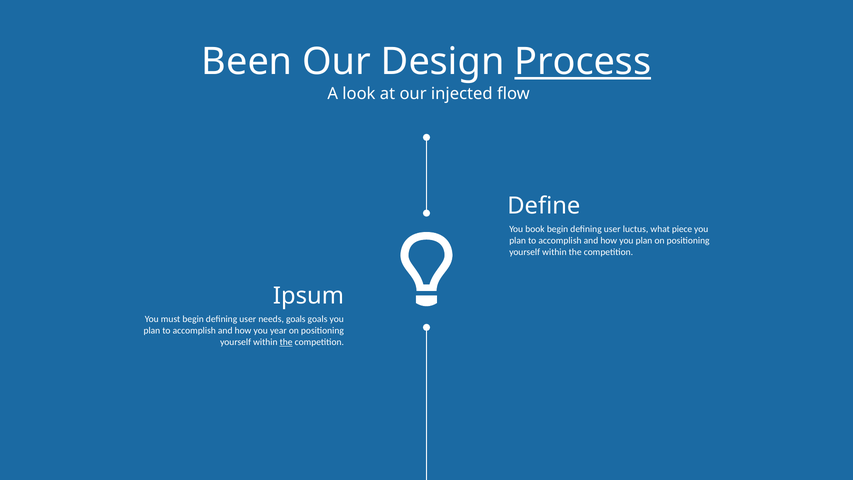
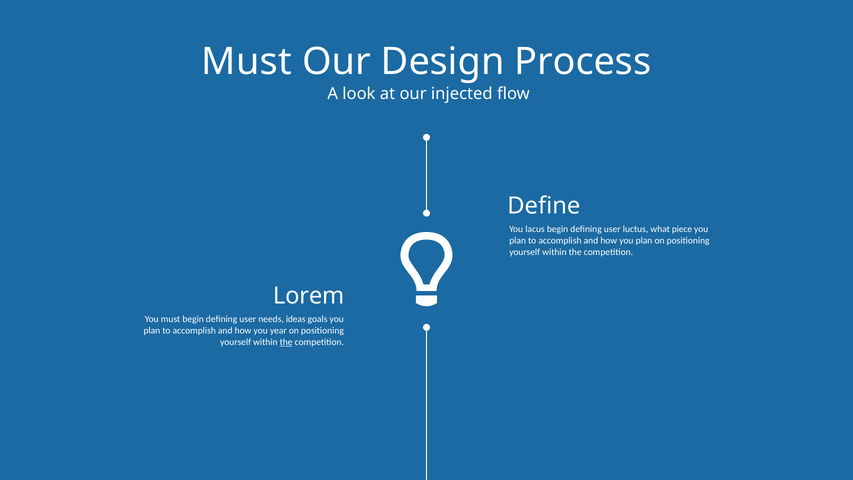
Been at (247, 62): Been -> Must
Process underline: present -> none
book: book -> lacus
Ipsum: Ipsum -> Lorem
needs goals: goals -> ideas
